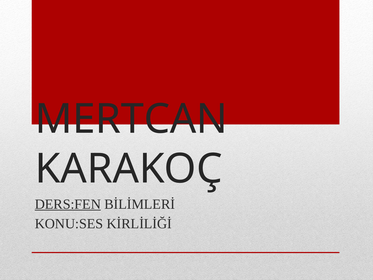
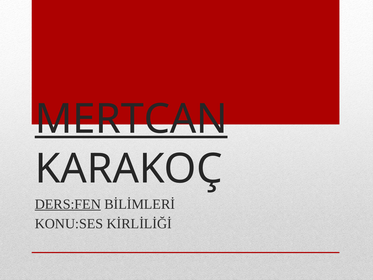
MERTCAN underline: none -> present
